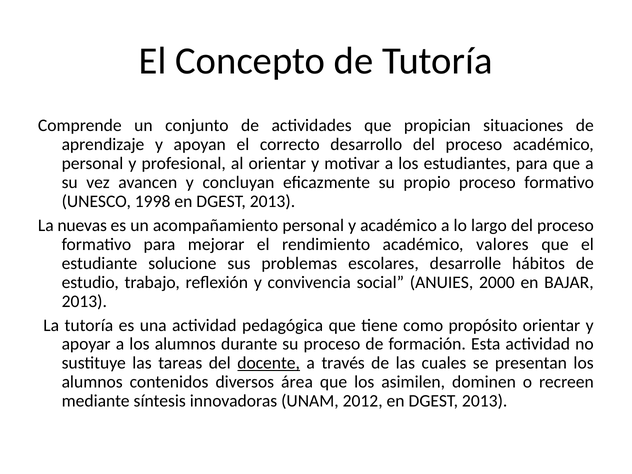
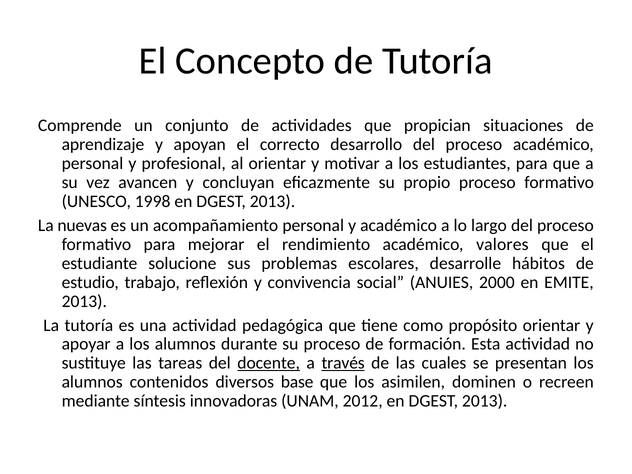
BAJAR: BAJAR -> EMITE
través underline: none -> present
área: área -> base
